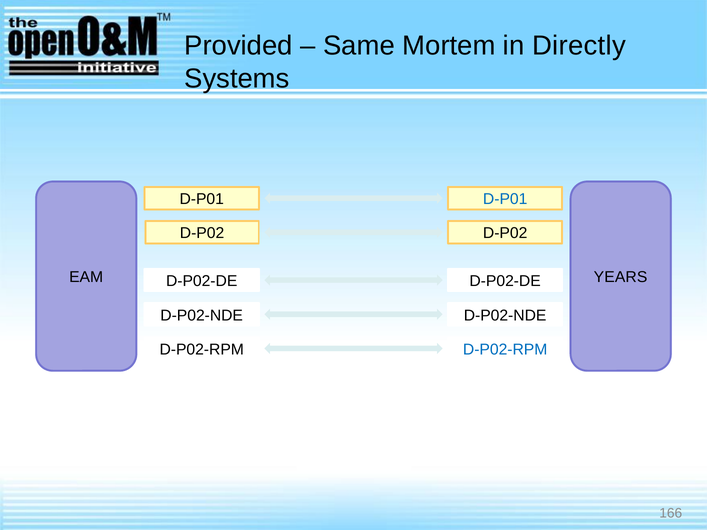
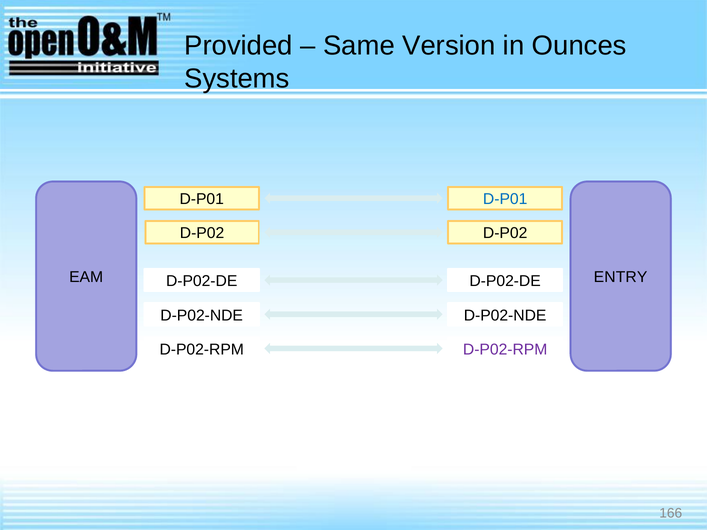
Mortem: Mortem -> Version
Directly: Directly -> Ounces
YEARS: YEARS -> ENTRY
D-P02-RPM at (505, 350) colour: blue -> purple
